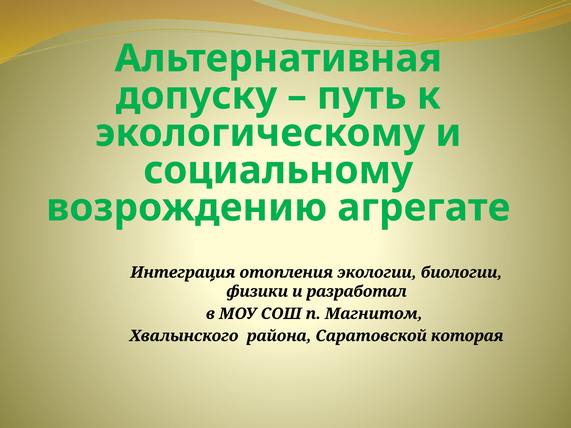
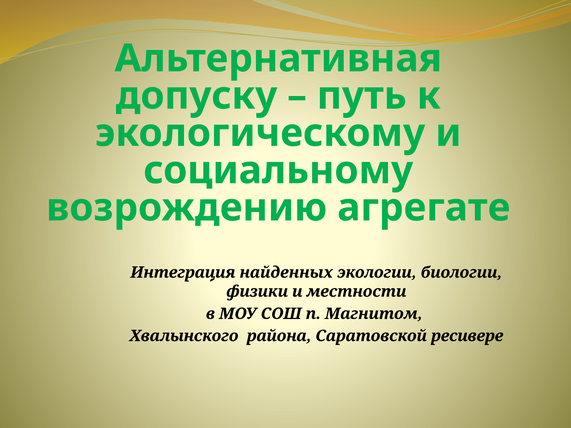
отопления: отопления -> найденных
разработал: разработал -> местности
которая: которая -> ресивере
